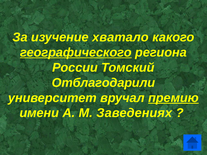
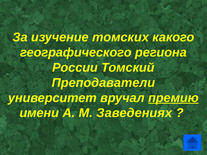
хватало: хватало -> томских
географического underline: present -> none
Отблагодарили: Отблагодарили -> Преподаватели
